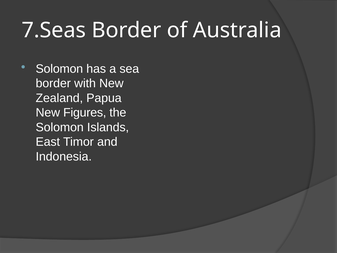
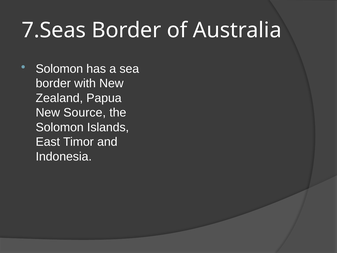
Figures: Figures -> Source
